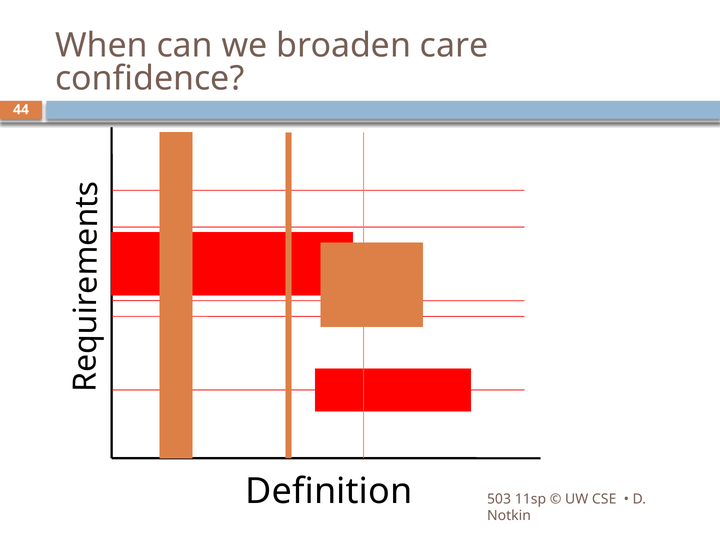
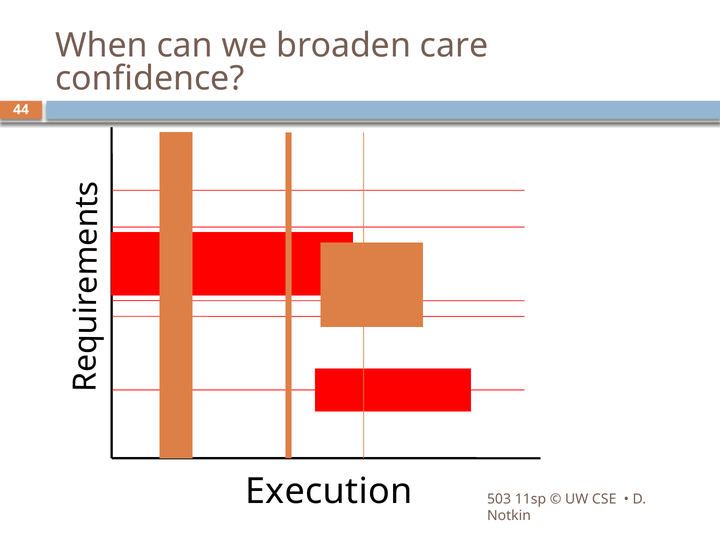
Definition: Definition -> Execution
